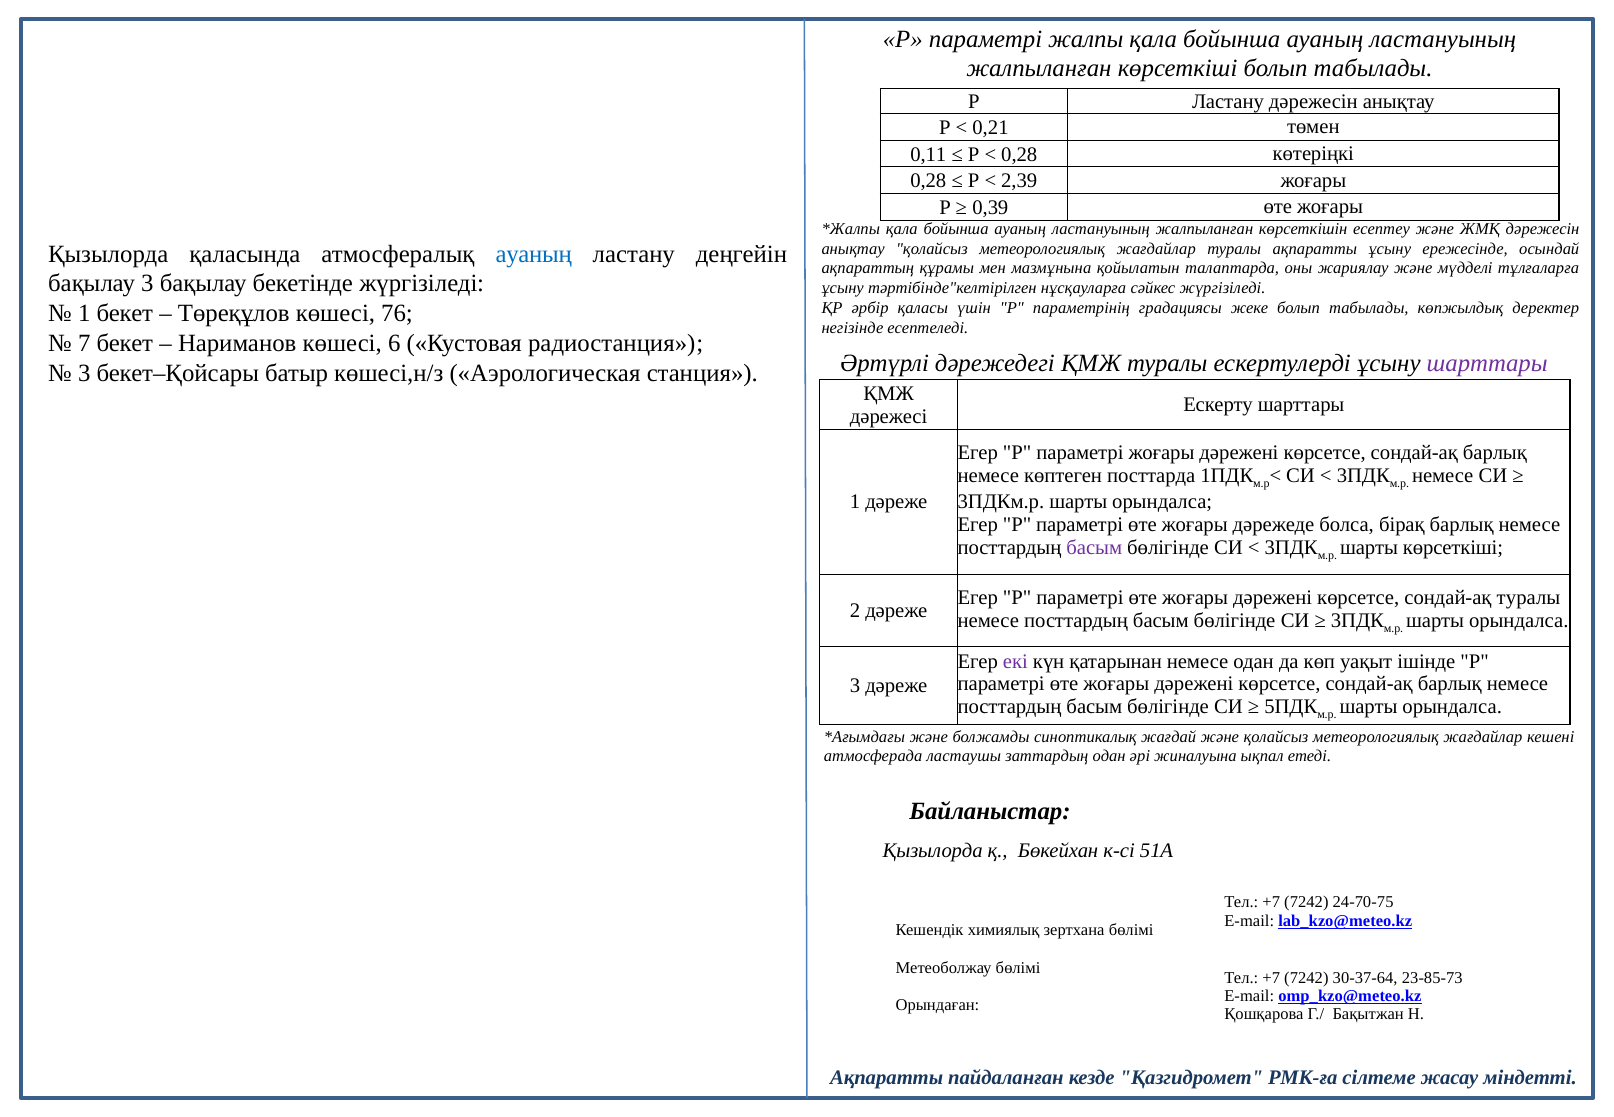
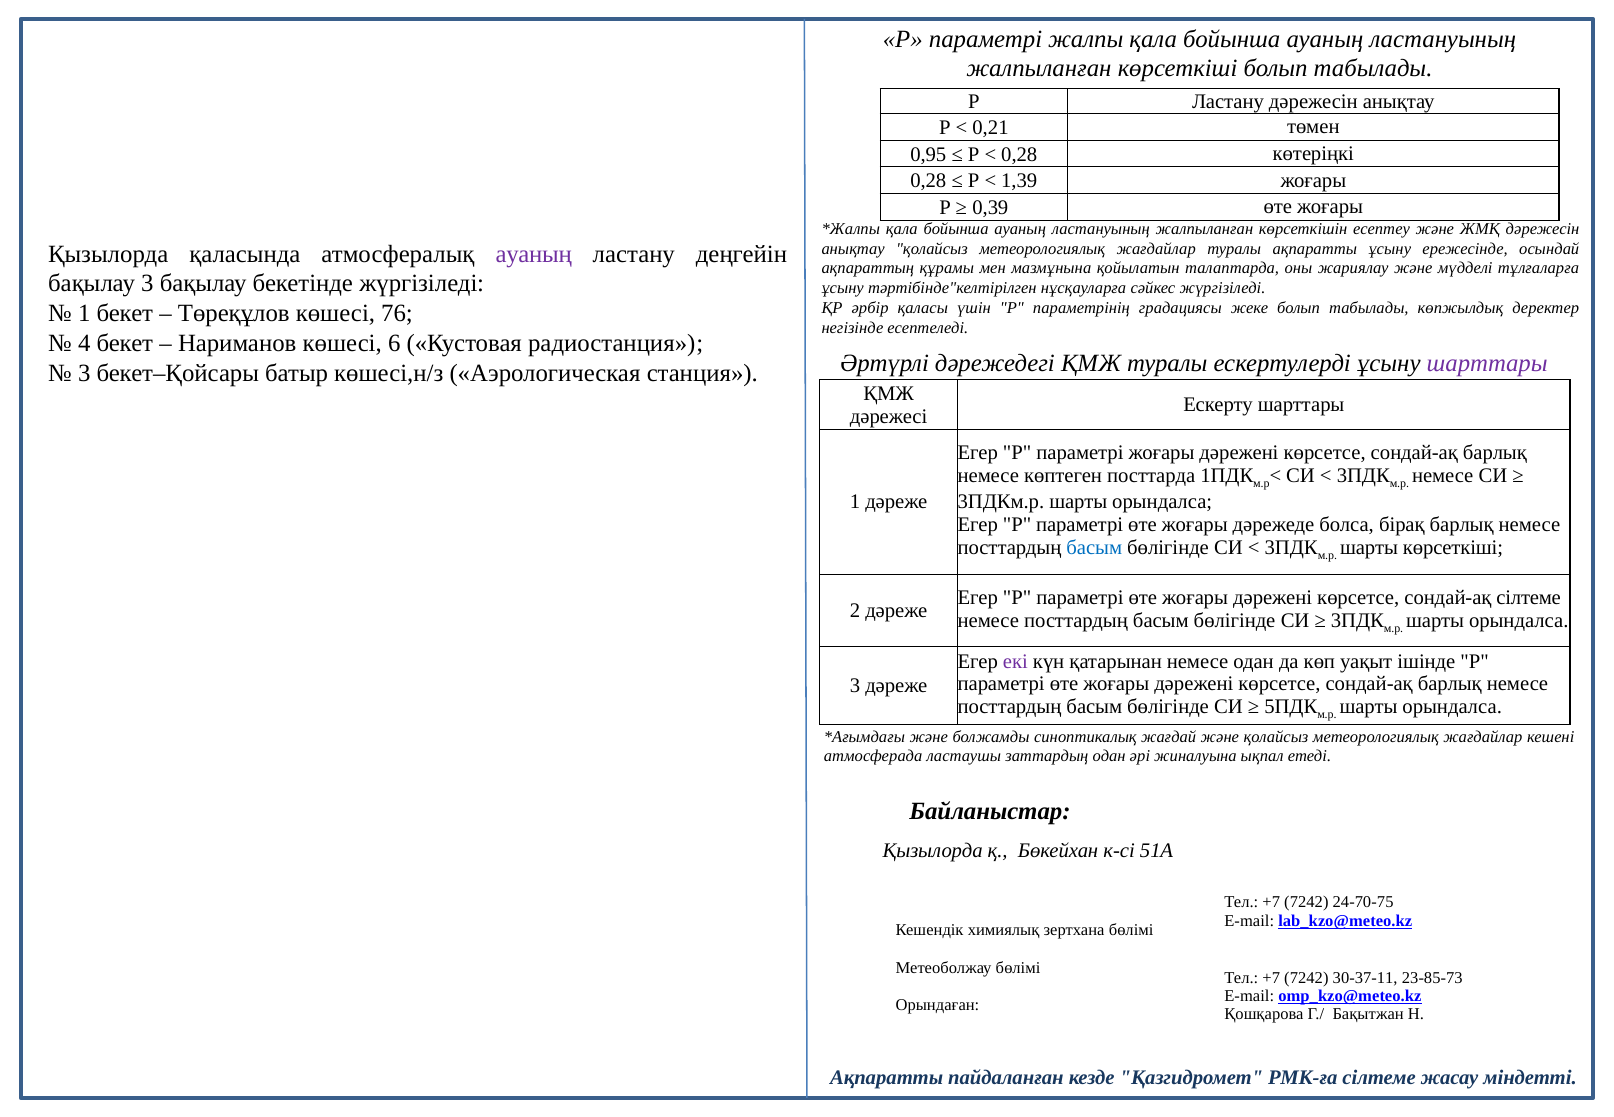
0,11: 0,11 -> 0,95
2,39: 2,39 -> 1,39
ауаның at (534, 254) colour: blue -> purple
7: 7 -> 4
басым at (1094, 548) colour: purple -> blue
сондай-ақ туралы: туралы -> сілтеме
30-37-64: 30-37-64 -> 30-37-11
